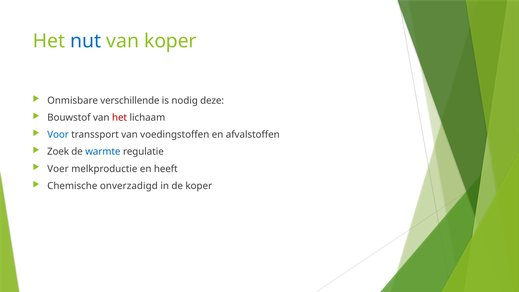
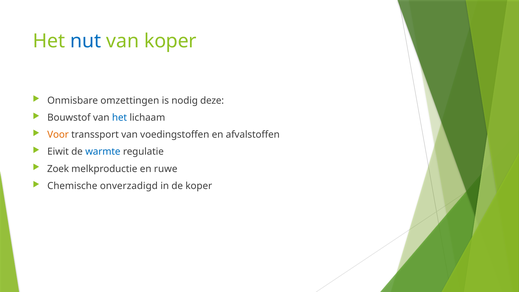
verschillende: verschillende -> omzettingen
het at (120, 118) colour: red -> blue
Voor colour: blue -> orange
Zoek: Zoek -> Eiwit
Voer: Voer -> Zoek
heeft: heeft -> ruwe
